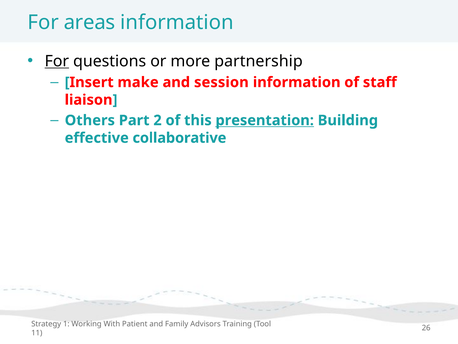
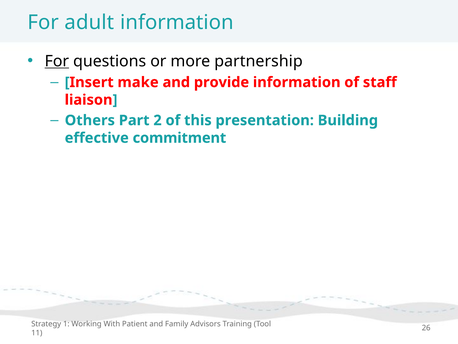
areas: areas -> adult
session: session -> provide
presentation underline: present -> none
collaborative: collaborative -> commitment
